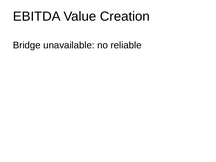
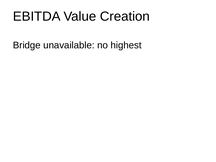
reliable: reliable -> highest
